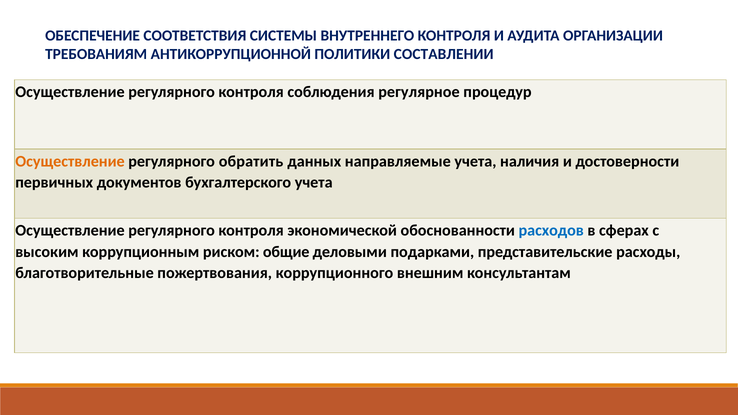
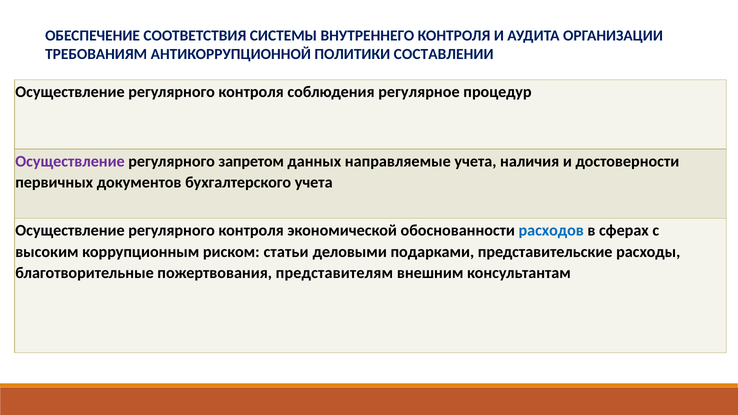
Осуществление at (70, 161) colour: orange -> purple
обратить: обратить -> запретом
общие: общие -> статьи
коррупционного: коррупционного -> представителям
